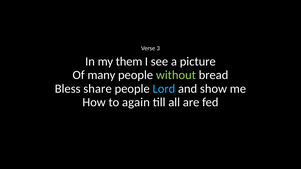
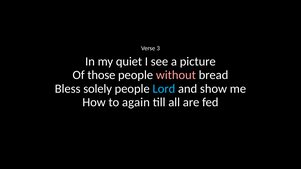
them: them -> quiet
many: many -> those
without colour: light green -> pink
share: share -> solely
